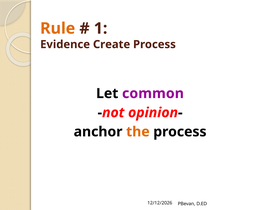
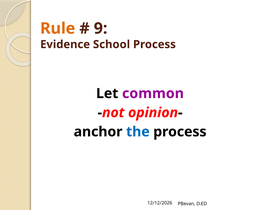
1: 1 -> 9
Create: Create -> School
the colour: orange -> blue
